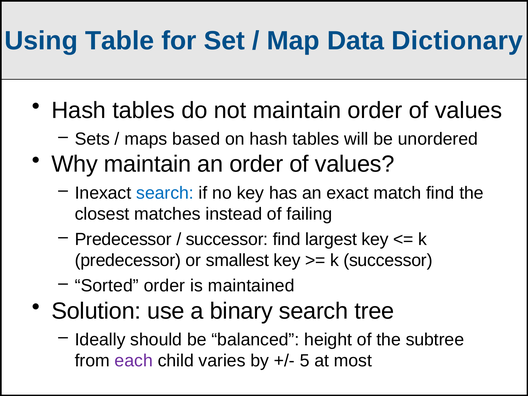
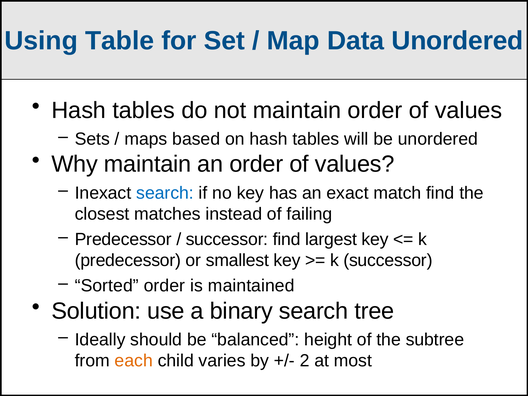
Data Dictionary: Dictionary -> Unordered
each colour: purple -> orange
5: 5 -> 2
